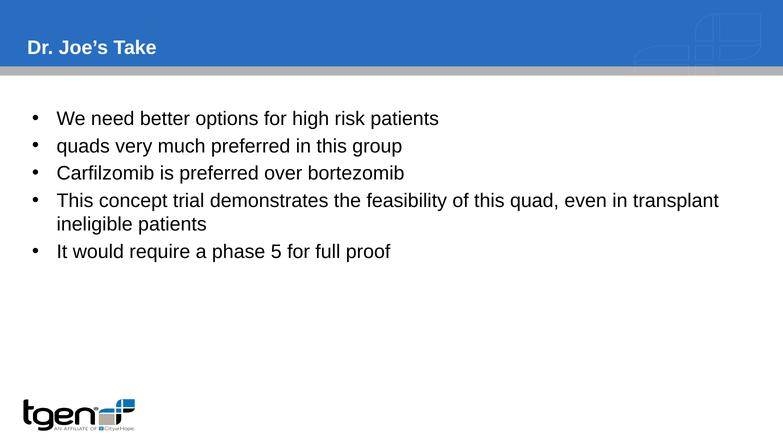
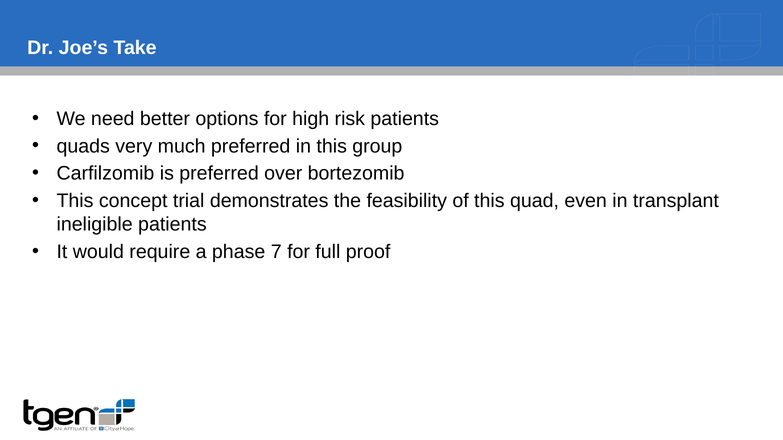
5: 5 -> 7
